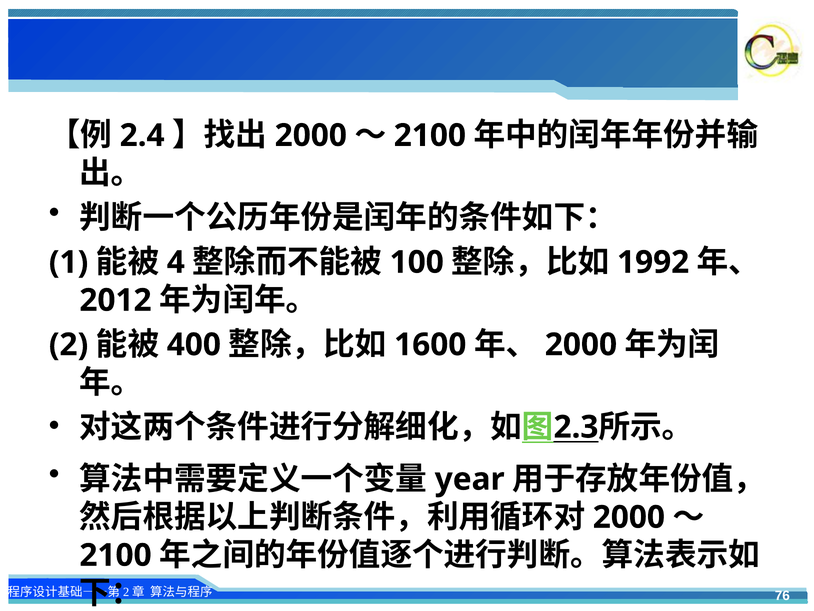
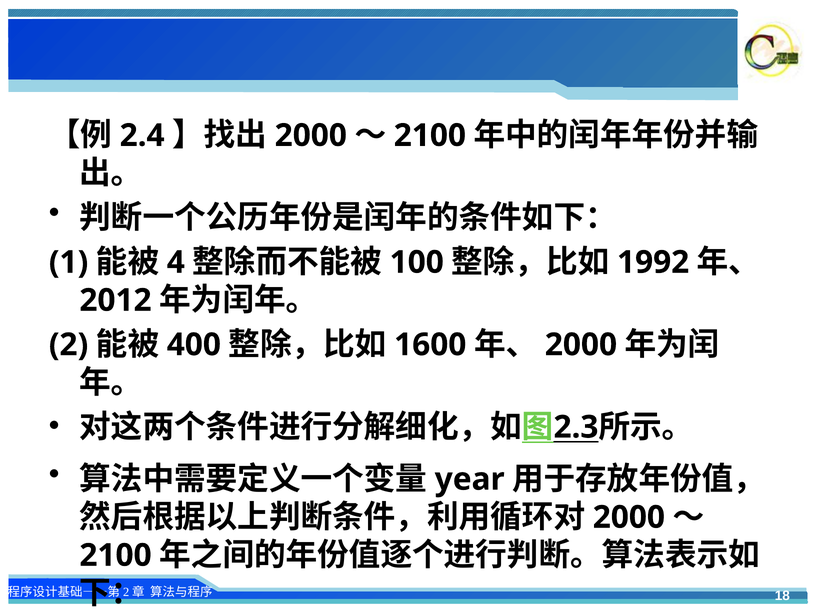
76: 76 -> 18
